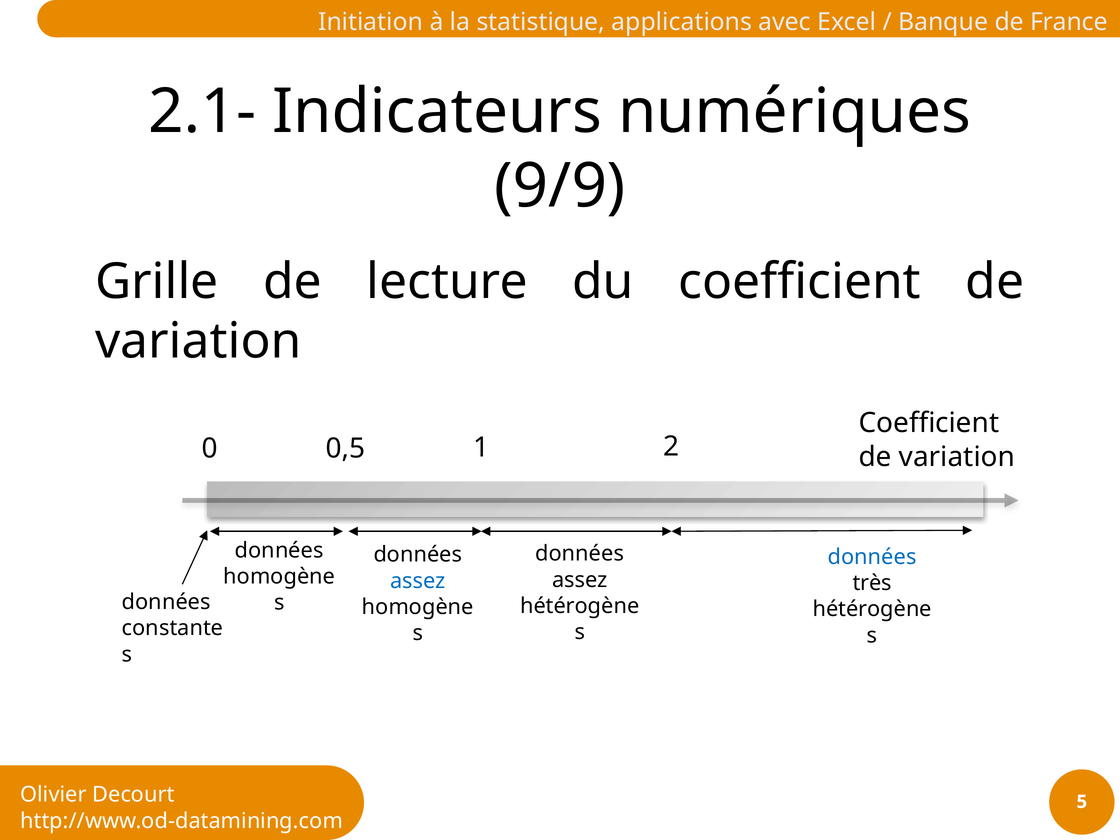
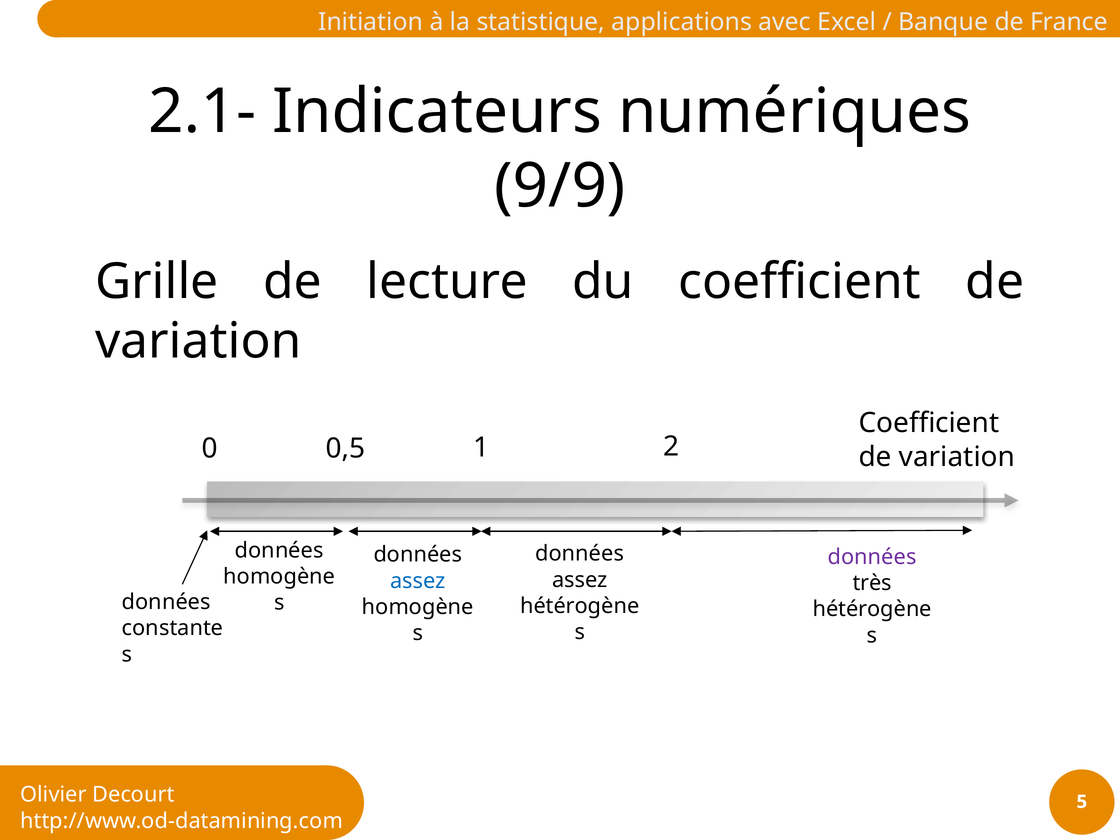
données at (872, 557) colour: blue -> purple
